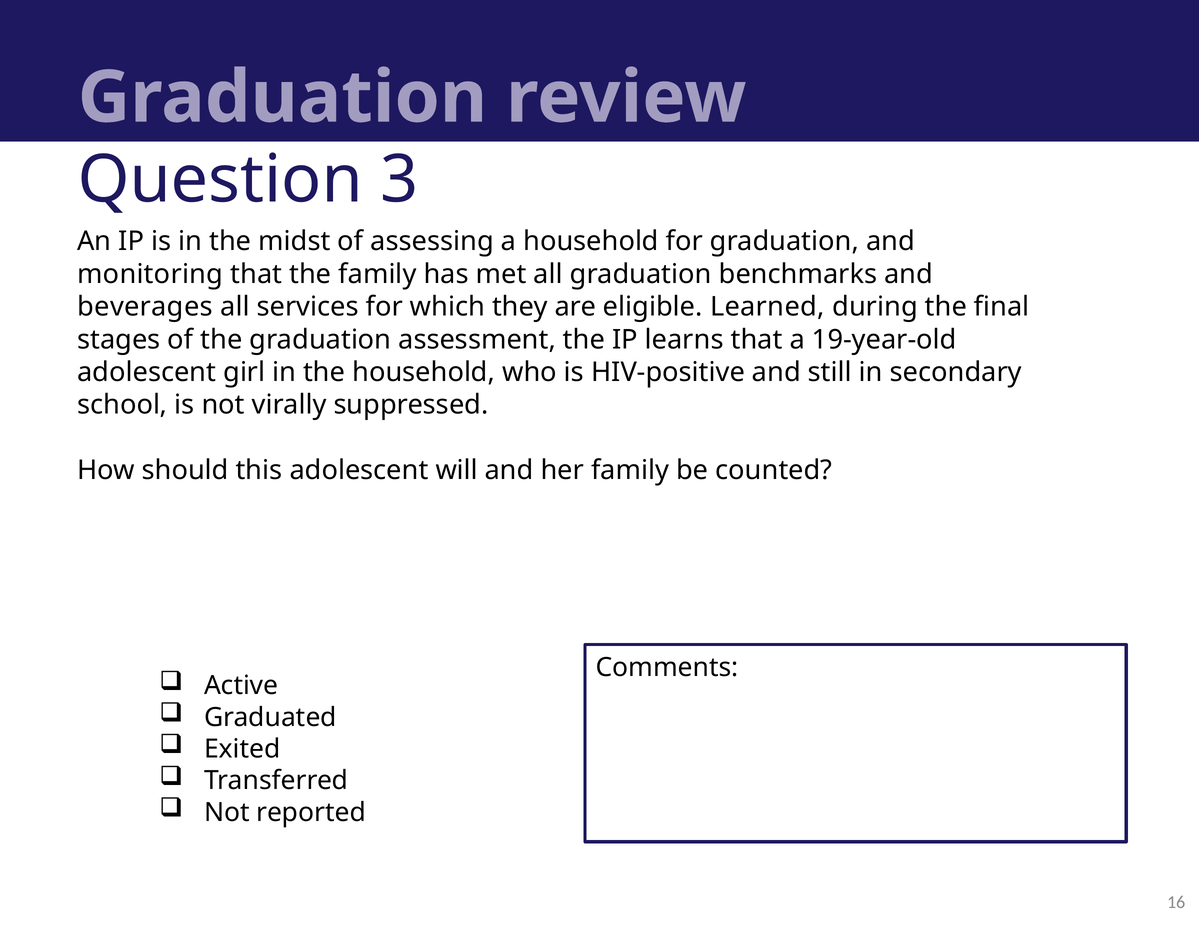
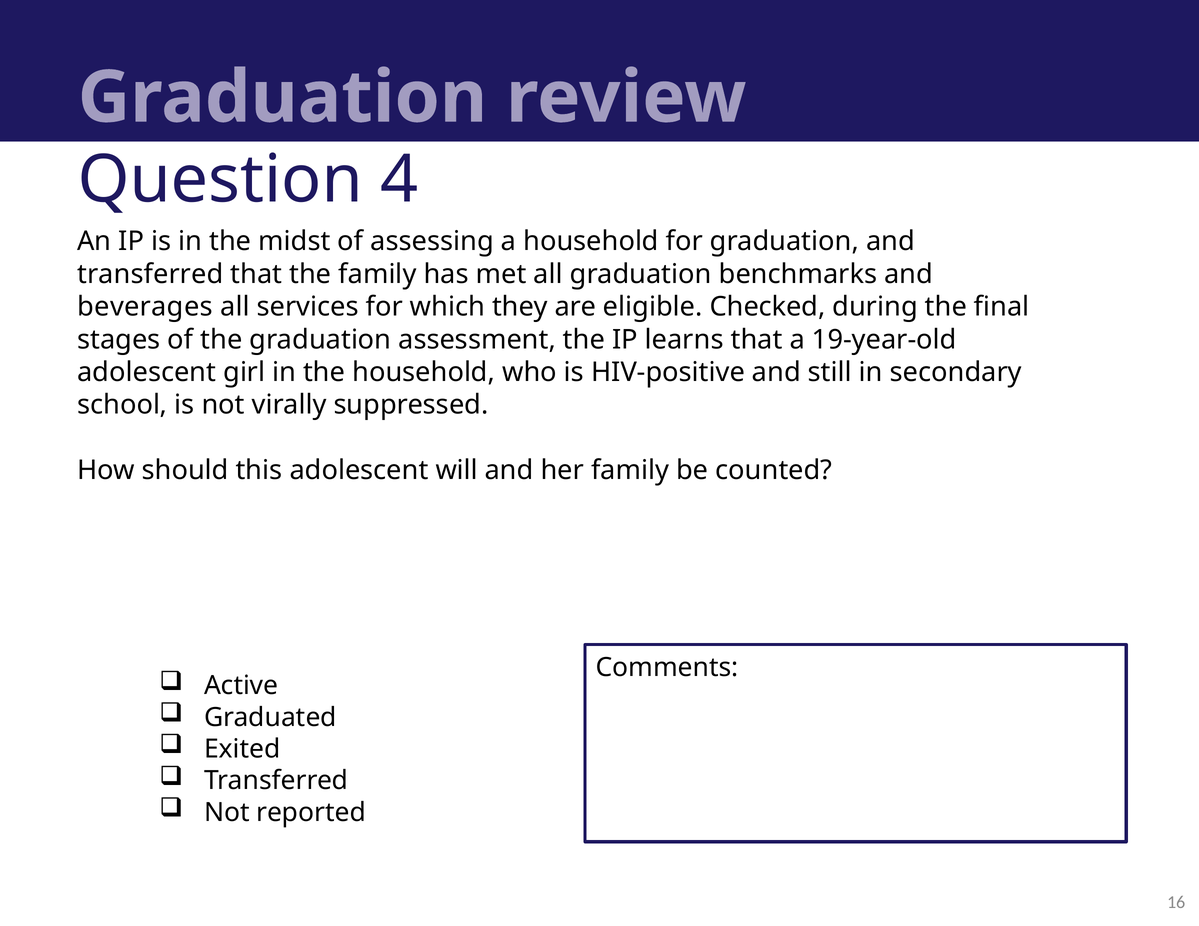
3: 3 -> 4
monitoring at (150, 274): monitoring -> transferred
Learned: Learned -> Checked
